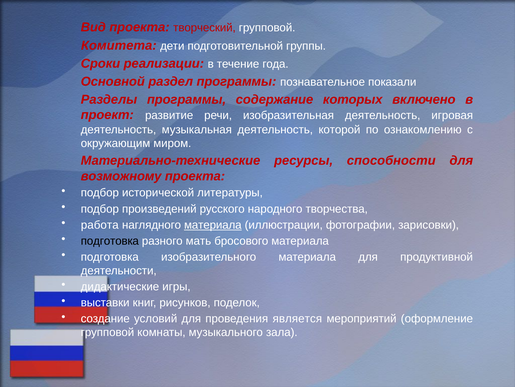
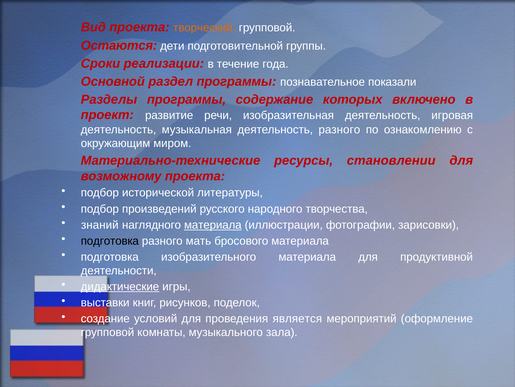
творческий colour: red -> orange
Комитета: Комитета -> Остаются
деятельность которой: которой -> разного
способности: способности -> становлении
работа: работа -> знаний
дидактические underline: none -> present
